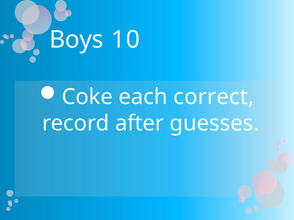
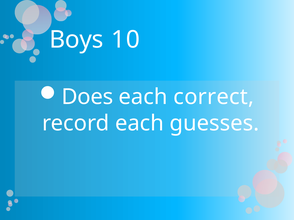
Coke: Coke -> Does
record after: after -> each
